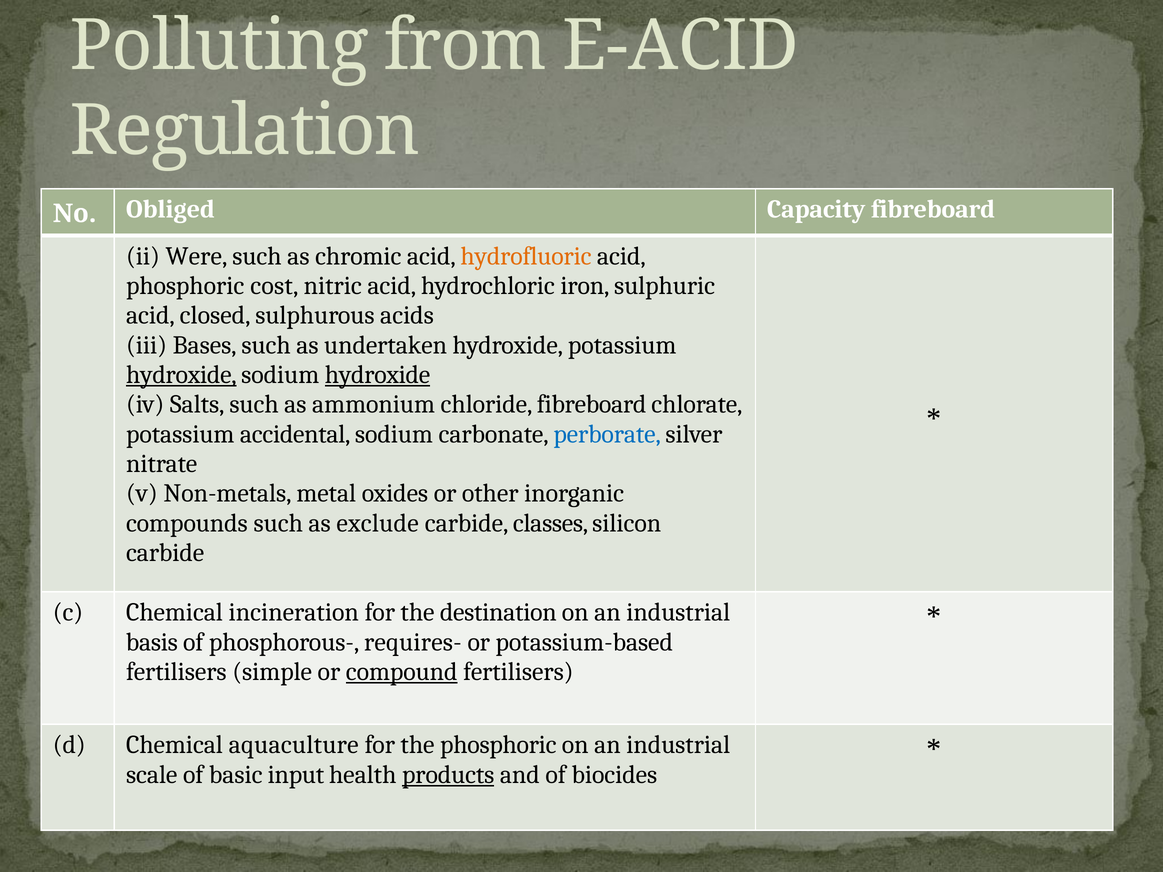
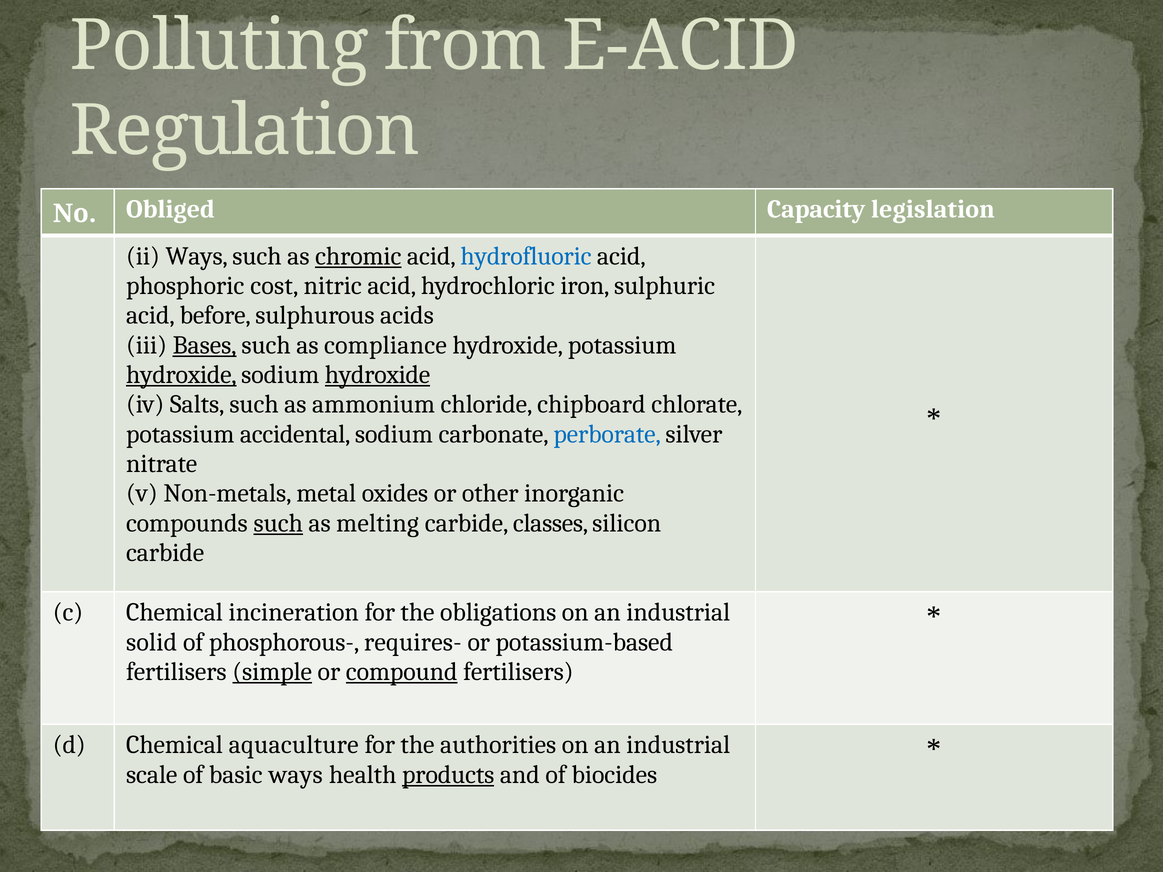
Capacity fibreboard: fibreboard -> legislation
ii Were: Were -> Ways
chromic underline: none -> present
hydrofluoric colour: orange -> blue
closed: closed -> before
Bases underline: none -> present
undertaken: undertaken -> compliance
chloride fibreboard: fibreboard -> chipboard
such at (278, 523) underline: none -> present
exclude: exclude -> melting
destination: destination -> obligations
basis: basis -> solid
simple underline: none -> present
the phosphoric: phosphoric -> authorities
basic input: input -> ways
